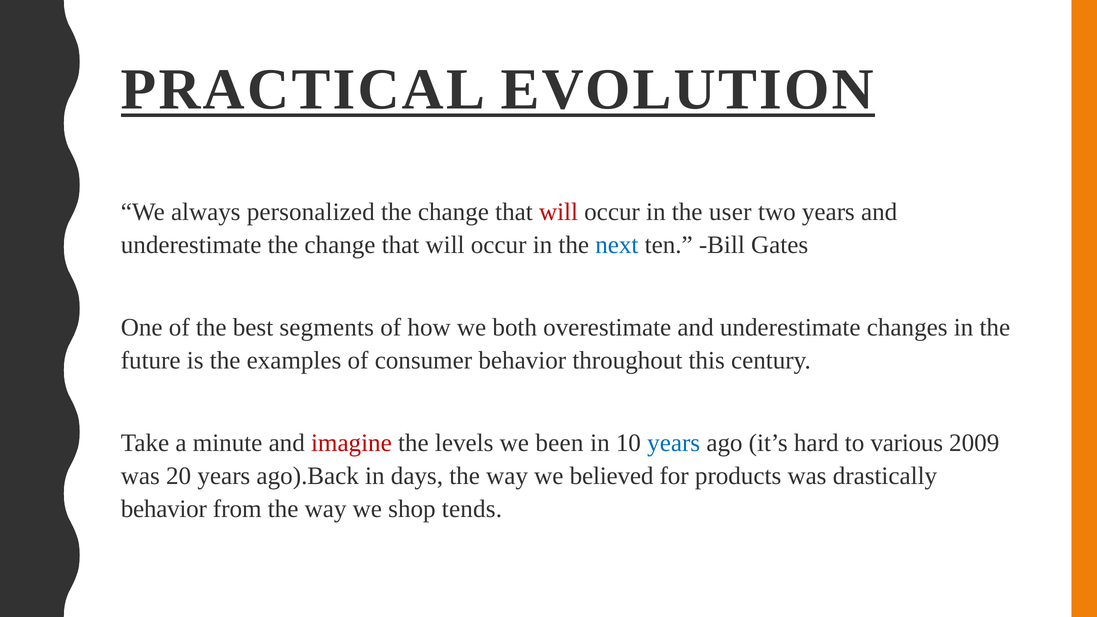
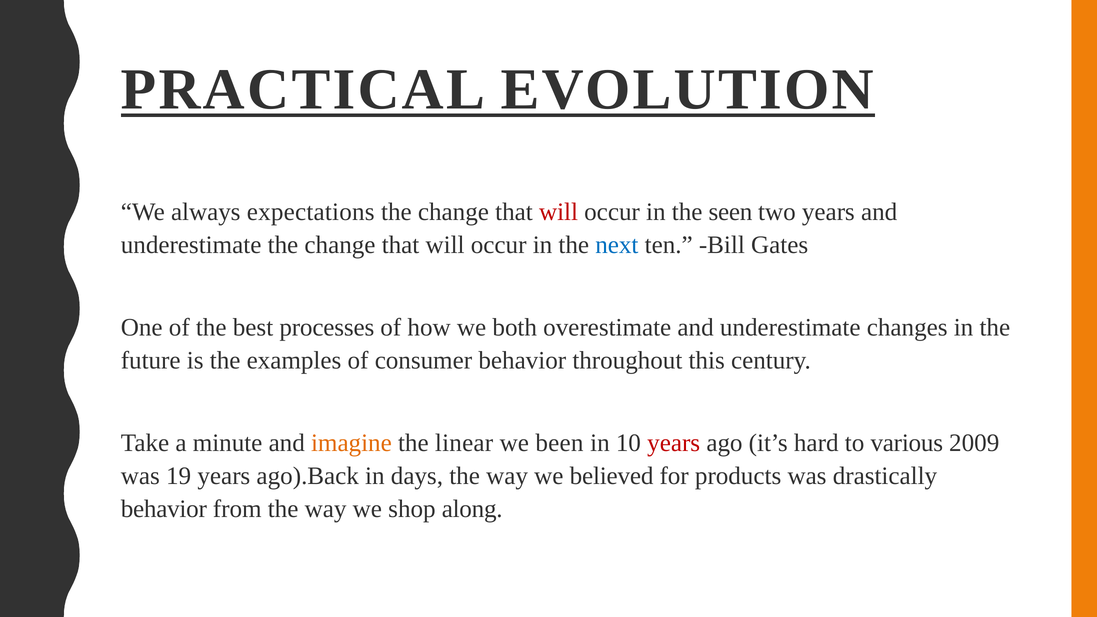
personalized: personalized -> expectations
user: user -> seen
segments: segments -> processes
imagine colour: red -> orange
levels: levels -> linear
years at (674, 443) colour: blue -> red
20: 20 -> 19
tends: tends -> along
